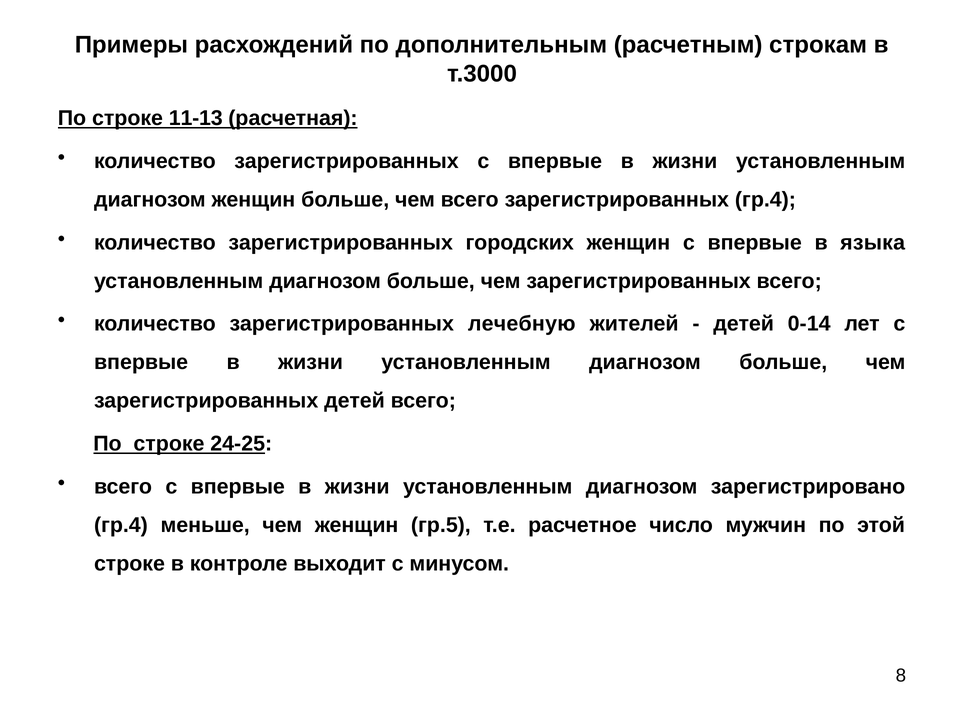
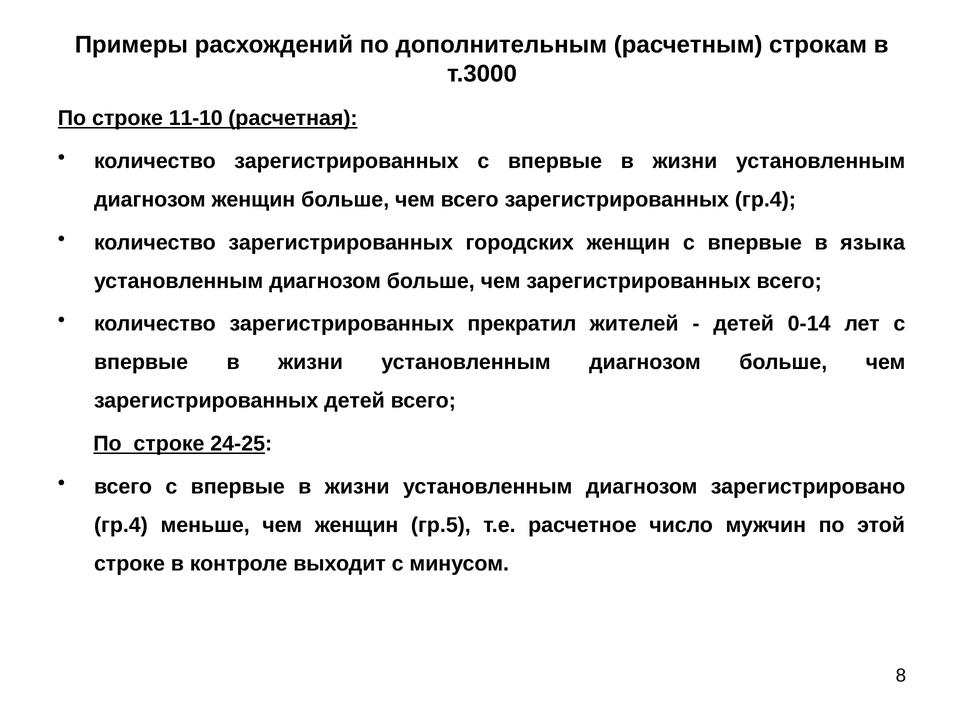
11-13: 11-13 -> 11-10
лечебную: лечебную -> прекратил
